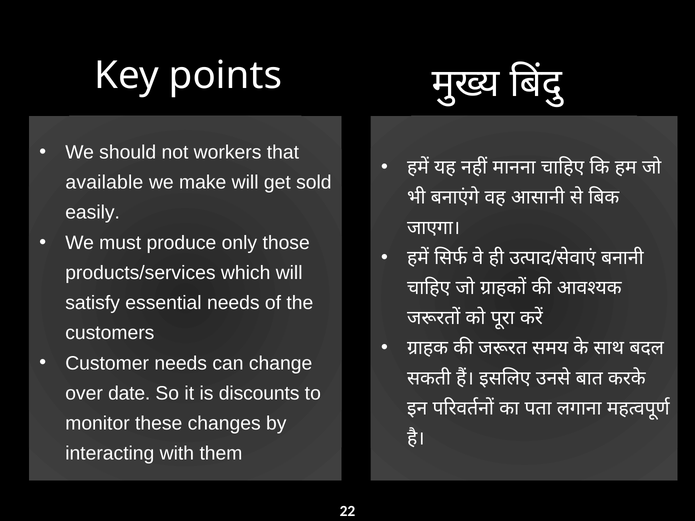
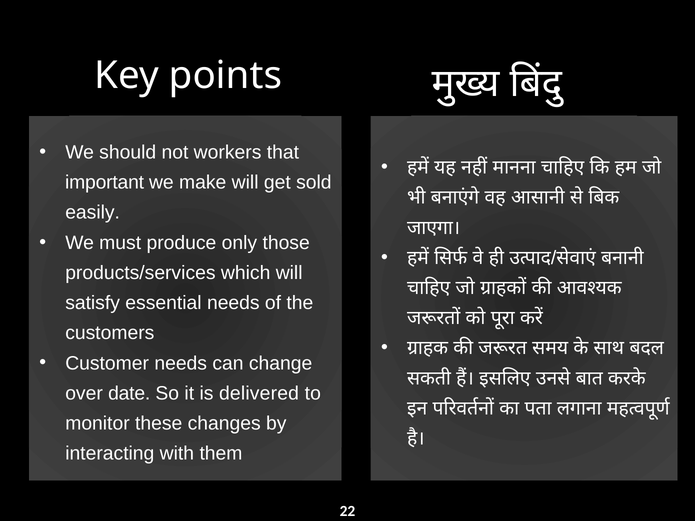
available: available -> important
discounts: discounts -> delivered
